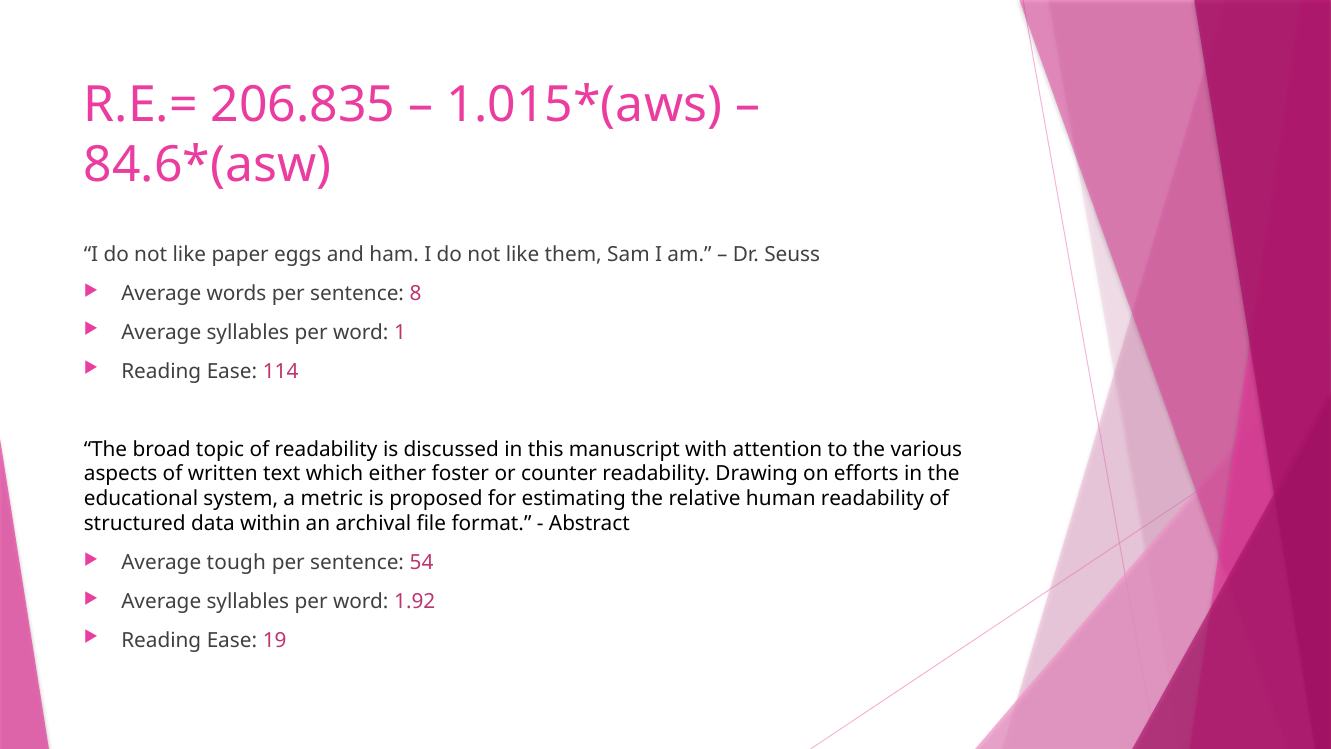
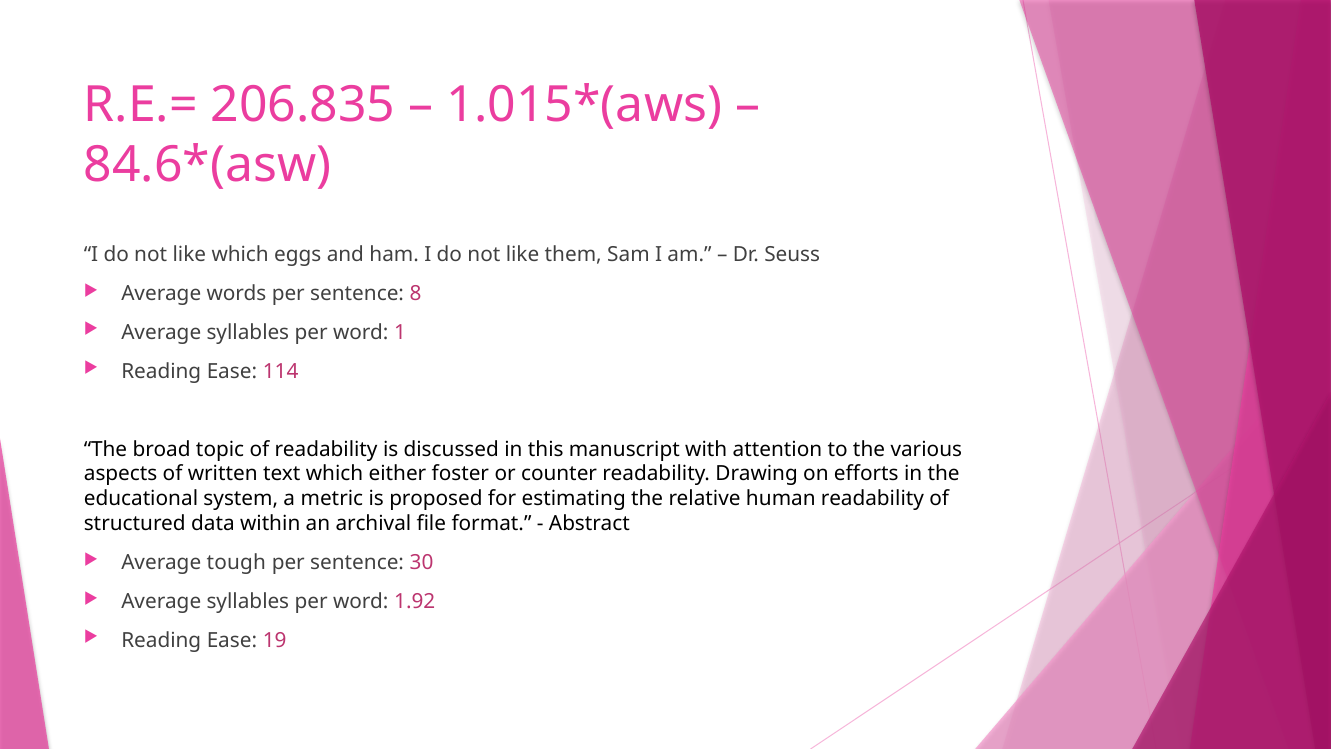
like paper: paper -> which
54: 54 -> 30
